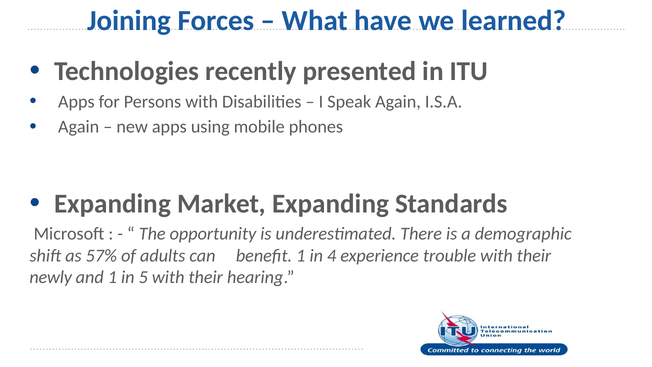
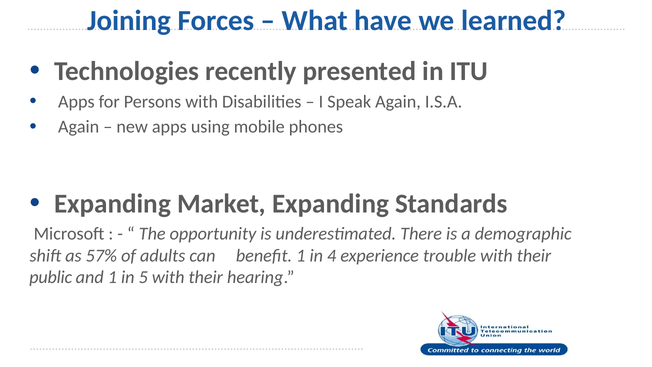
newly: newly -> public
